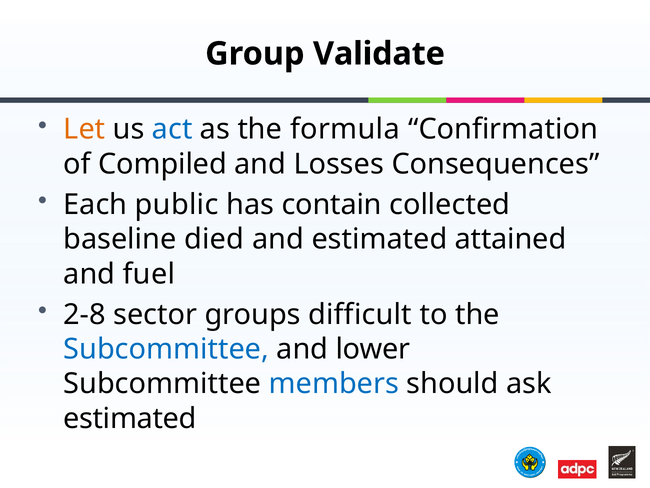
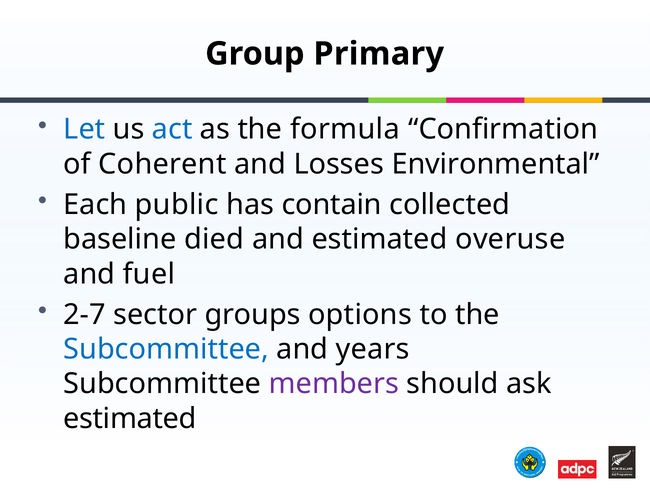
Validate: Validate -> Primary
Let colour: orange -> blue
Compiled: Compiled -> Coherent
Consequences: Consequences -> Environmental
attained: attained -> overuse
2-8: 2-8 -> 2-7
difficult: difficult -> options
lower: lower -> years
members colour: blue -> purple
